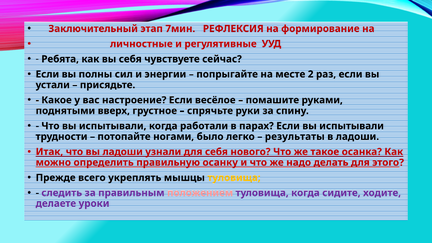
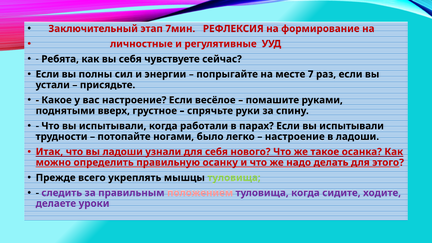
2: 2 -> 7
результаты at (295, 137): результаты -> настроение
туловища at (234, 178) colour: yellow -> light green
